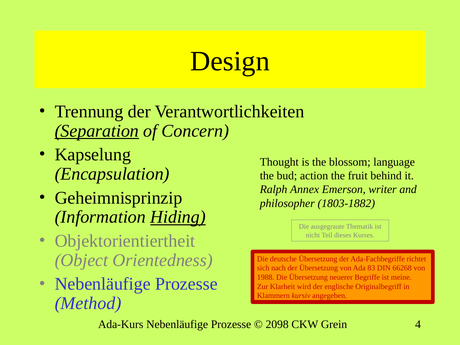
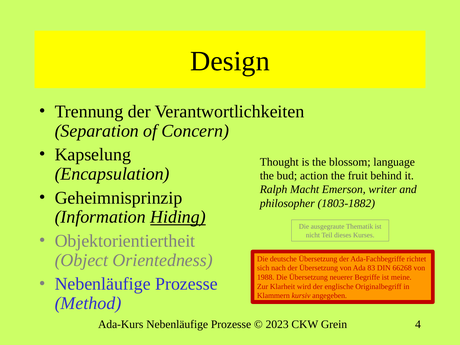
Separation underline: present -> none
Annex: Annex -> Macht
2098: 2098 -> 2023
